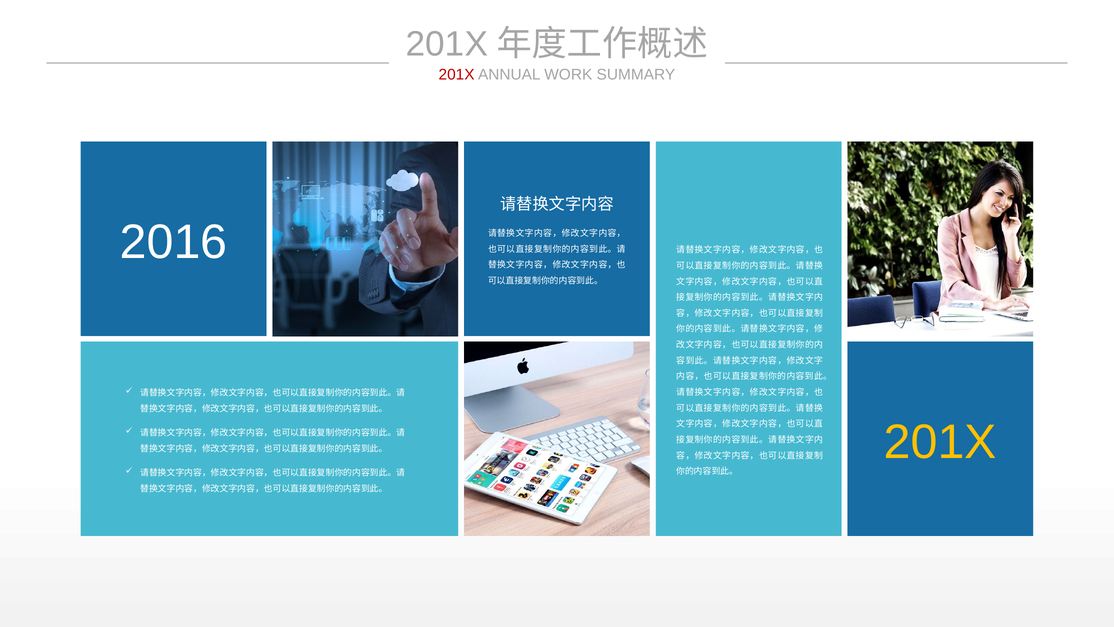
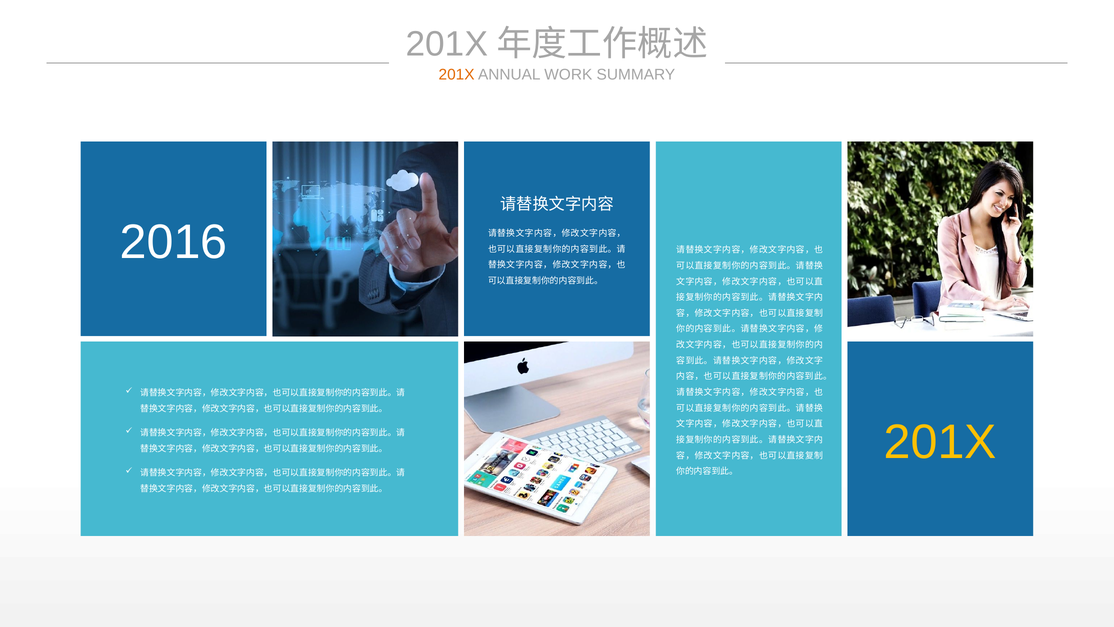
201X at (457, 75) colour: red -> orange
